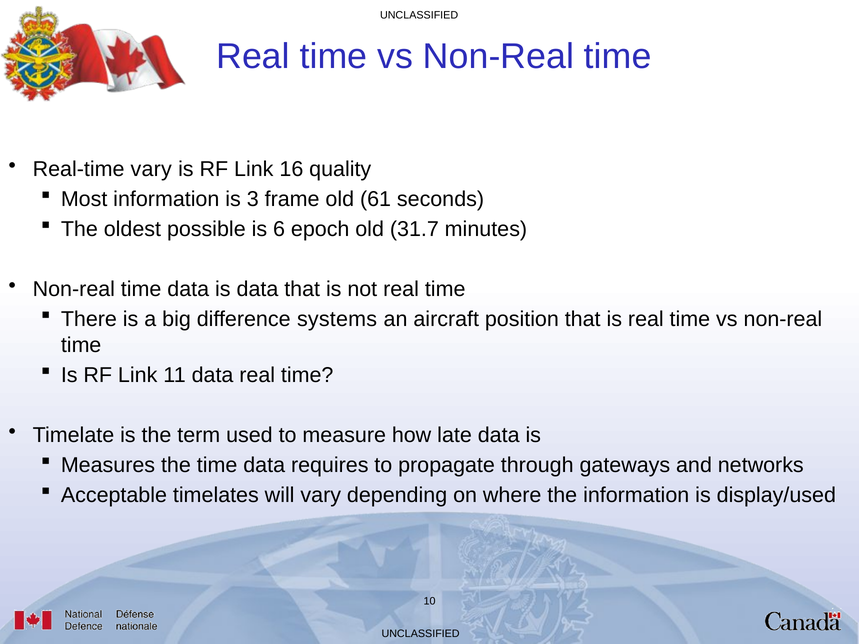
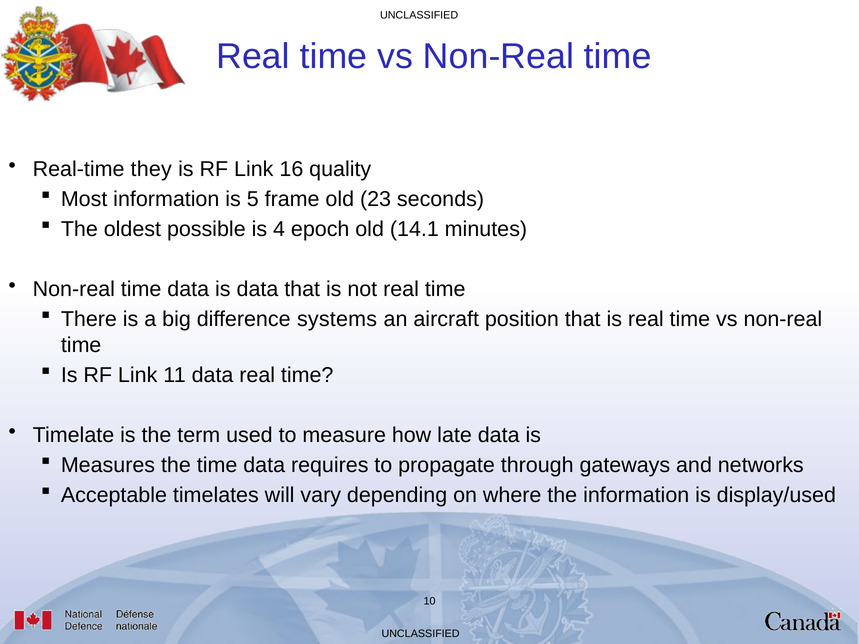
Real-time vary: vary -> they
3: 3 -> 5
61: 61 -> 23
6: 6 -> 4
31.7: 31.7 -> 14.1
